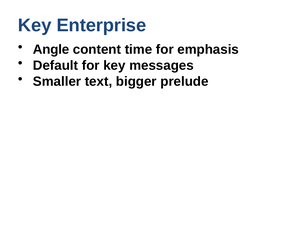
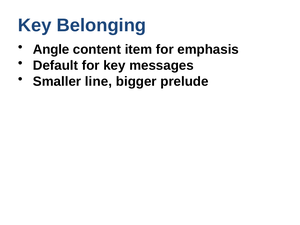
Enterprise: Enterprise -> Belonging
time: time -> item
text: text -> line
